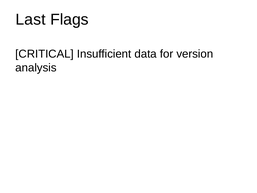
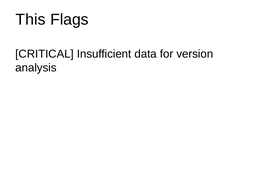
Last: Last -> This
